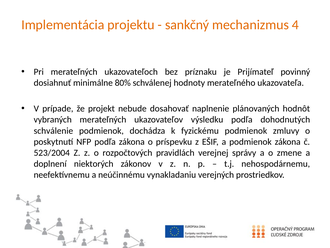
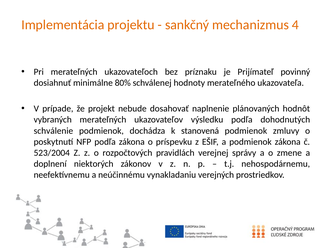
fyzickému: fyzickému -> stanovená
